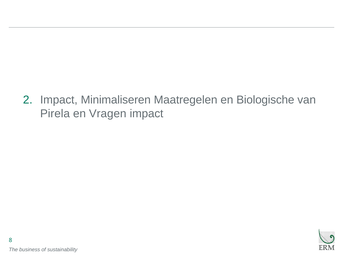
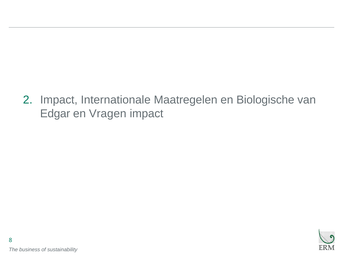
Minimaliseren: Minimaliseren -> Internationale
Pirela: Pirela -> Edgar
